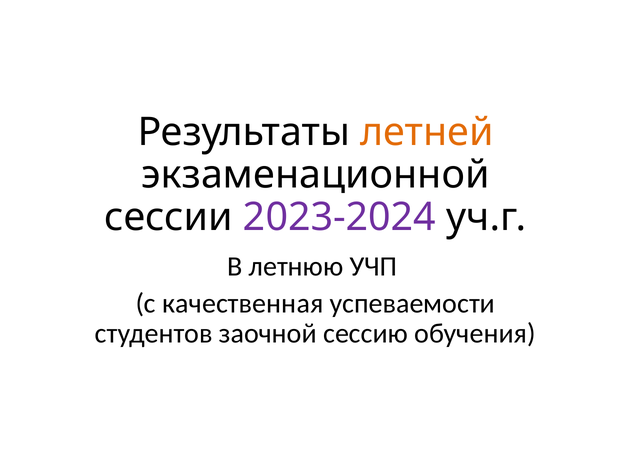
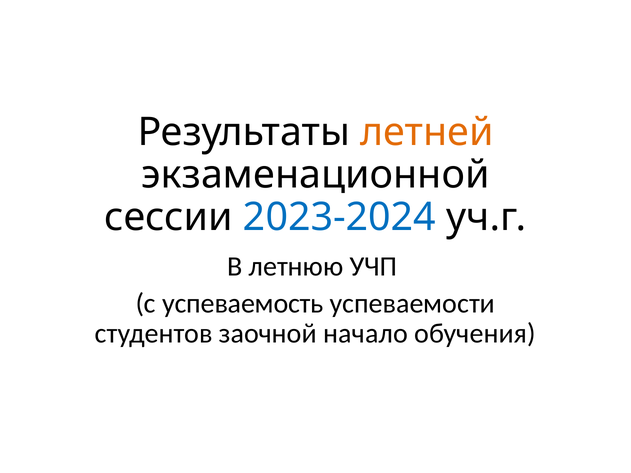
2023-2024 colour: purple -> blue
качественная: качественная -> успеваемость
сессию: сессию -> начало
